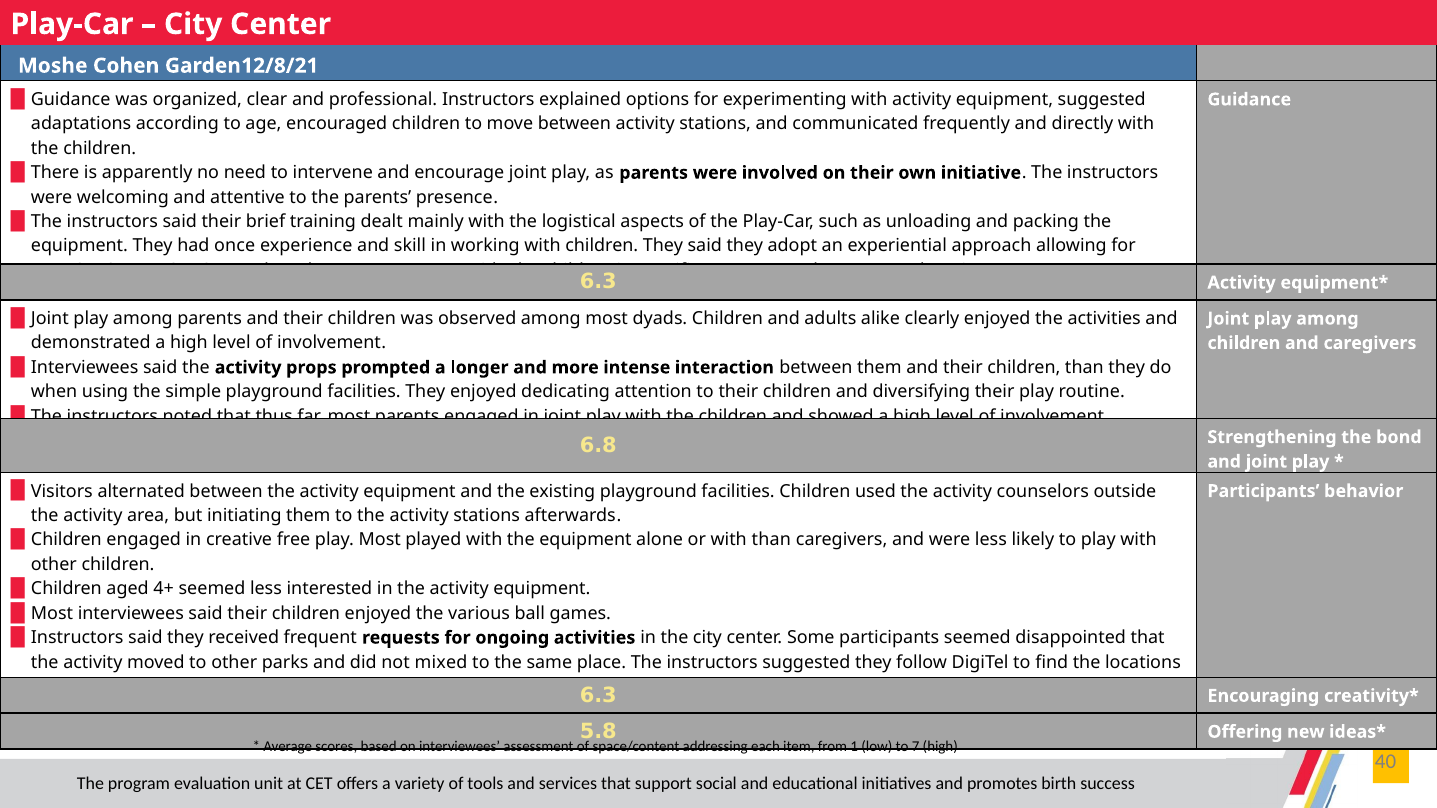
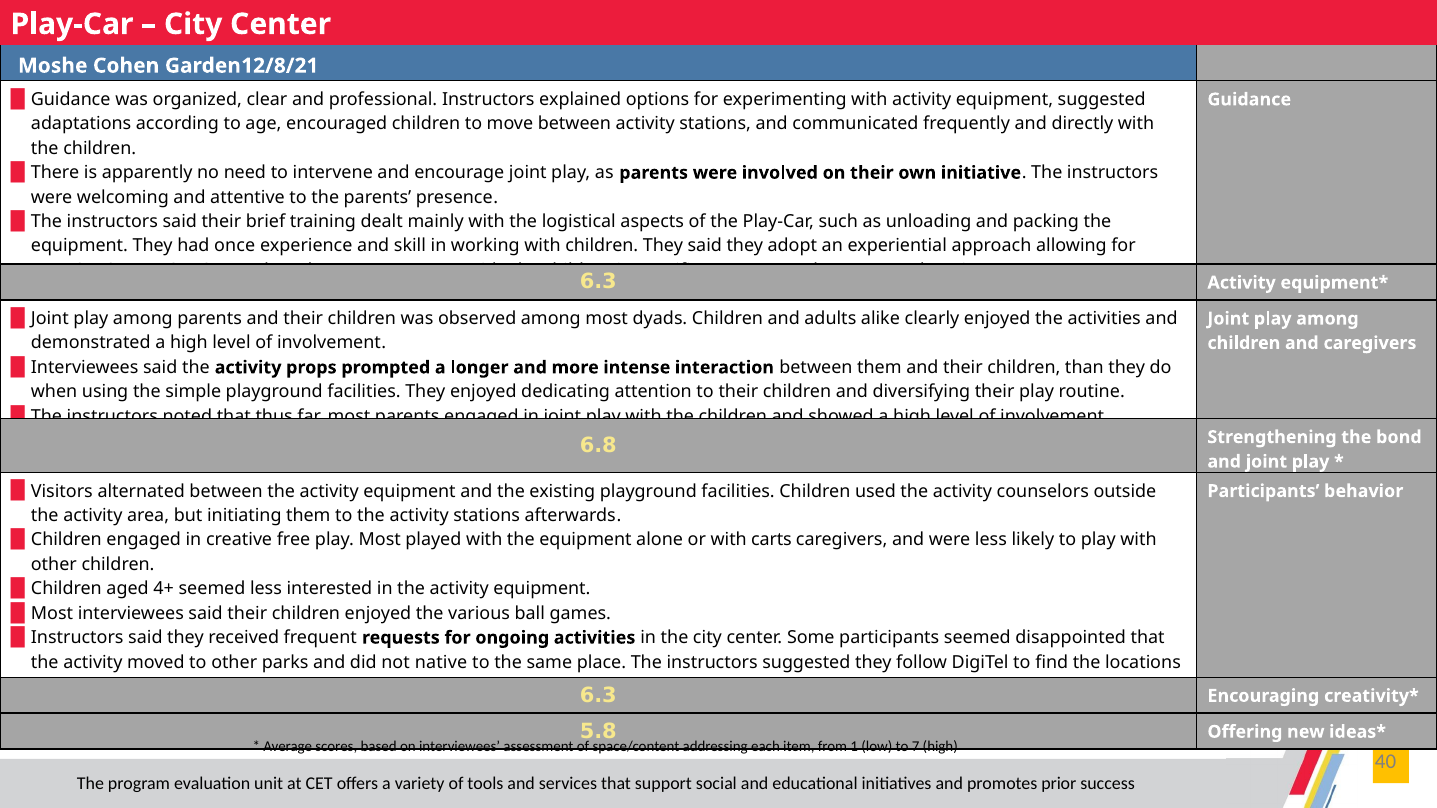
with than: than -> carts
mixed: mixed -> native
birth: birth -> prior
